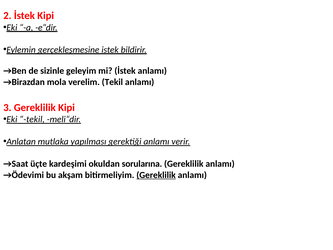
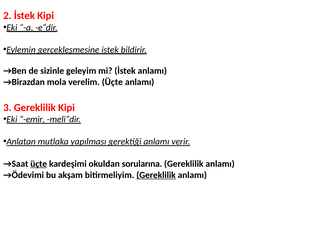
verelim Tekil: Tekil -> Üçte
Eki tekil: tekil -> emir
üçte at (39, 164) underline: none -> present
